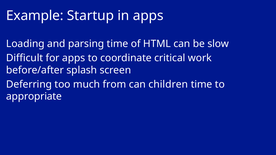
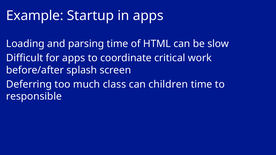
from: from -> class
appropriate: appropriate -> responsible
